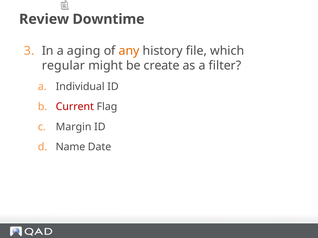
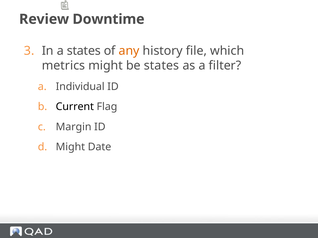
a aging: aging -> states
regular: regular -> metrics
be create: create -> states
Current colour: red -> black
Name at (70, 147): Name -> Might
